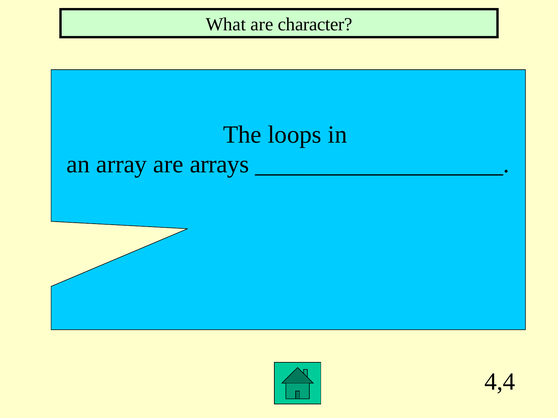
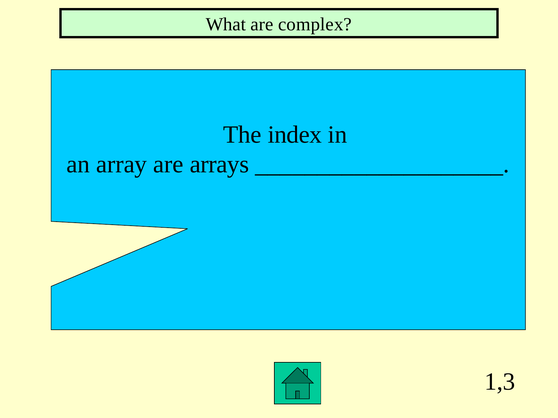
character: character -> complex
loops: loops -> index
4,4: 4,4 -> 1,3
